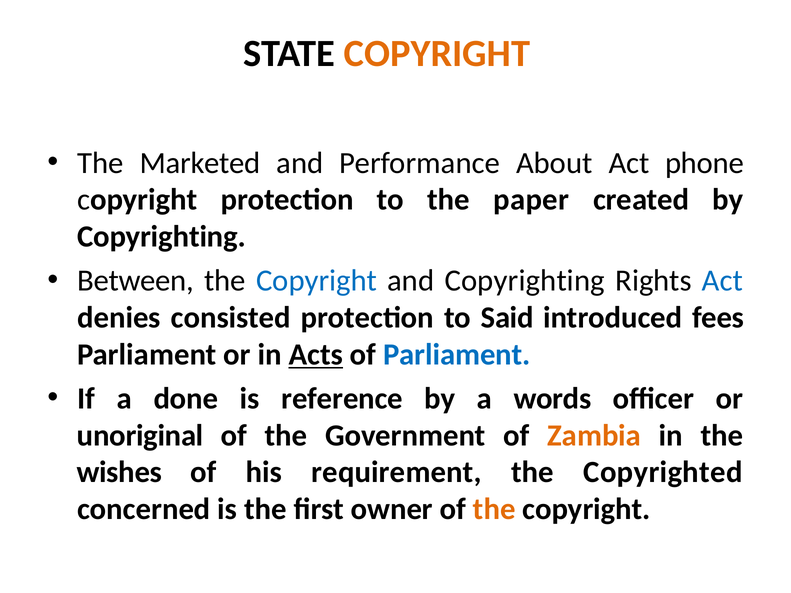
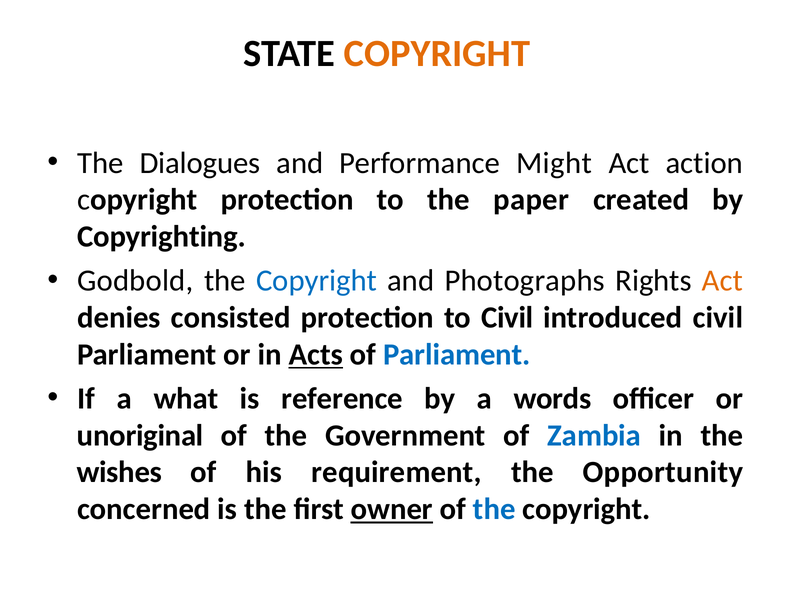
Marketed: Marketed -> Dialogues
About: About -> Might
phone: phone -> action
Between: Between -> Godbold
and Copyrighting: Copyrighting -> Photographs
Act at (723, 281) colour: blue -> orange
to Said: Said -> Civil
introduced fees: fees -> civil
done: done -> what
Zambia colour: orange -> blue
Copyrighted: Copyrighted -> Opportunity
owner underline: none -> present
the at (494, 509) colour: orange -> blue
